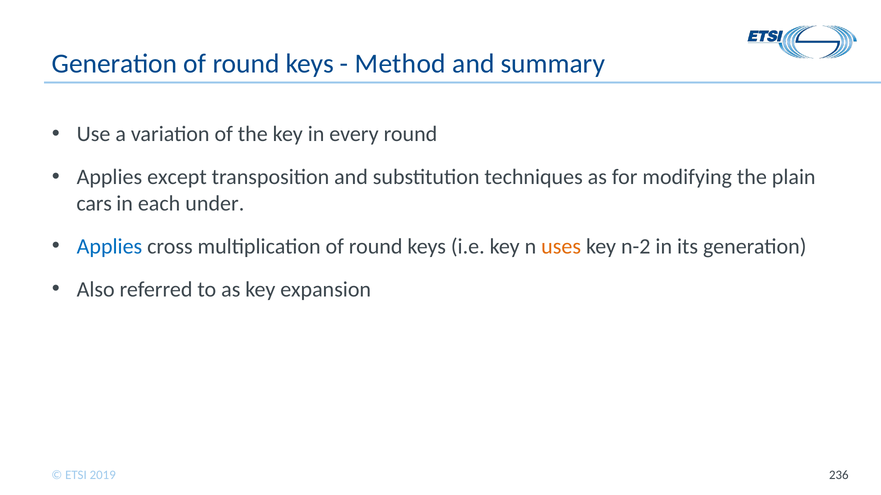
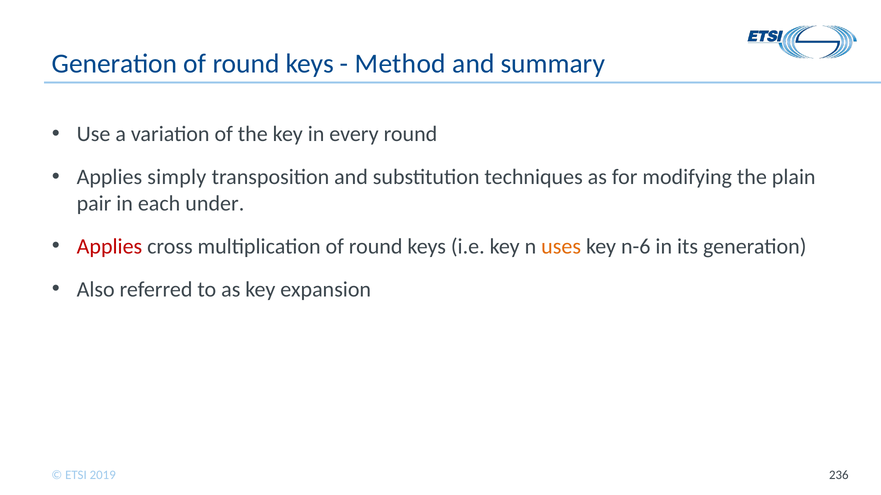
except: except -> simply
cars: cars -> pair
Applies at (109, 247) colour: blue -> red
n-2: n-2 -> n-6
